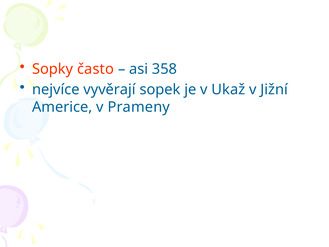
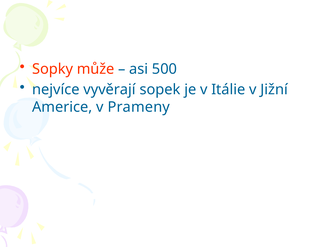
často: často -> může
358: 358 -> 500
Ukaž: Ukaž -> Itálie
